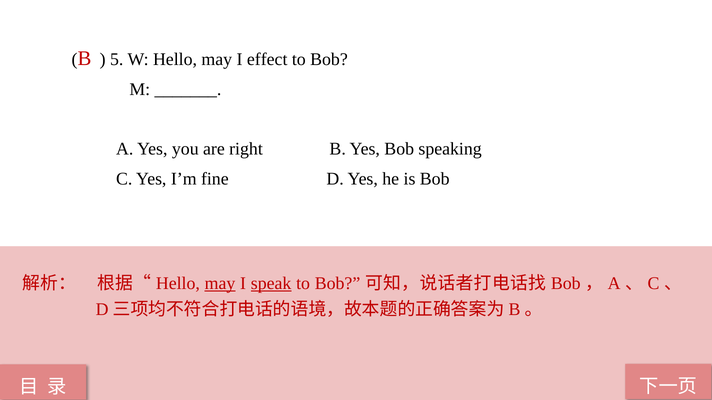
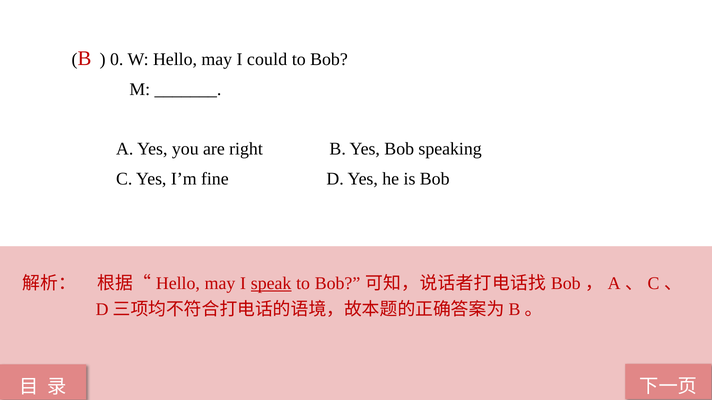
5: 5 -> 0
effect: effect -> could
may at (220, 284) underline: present -> none
